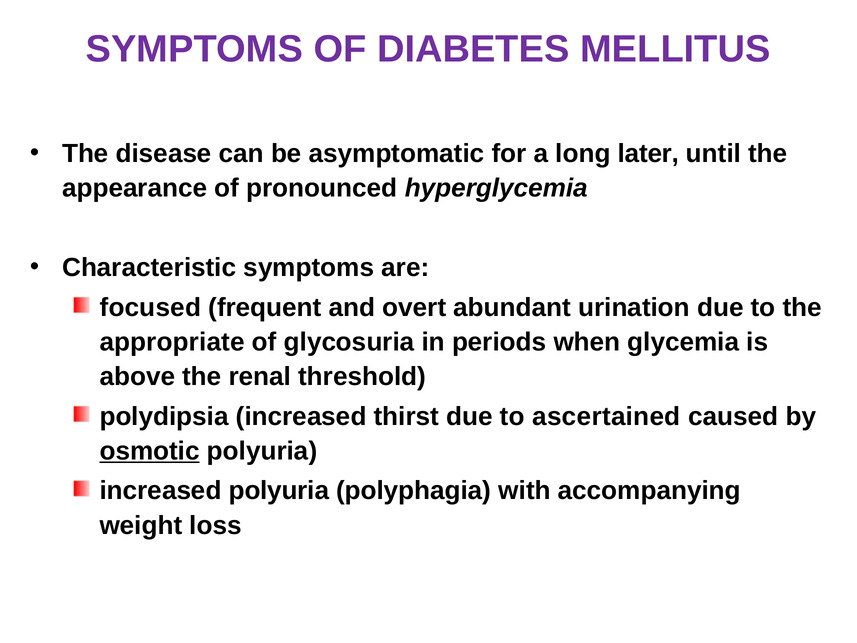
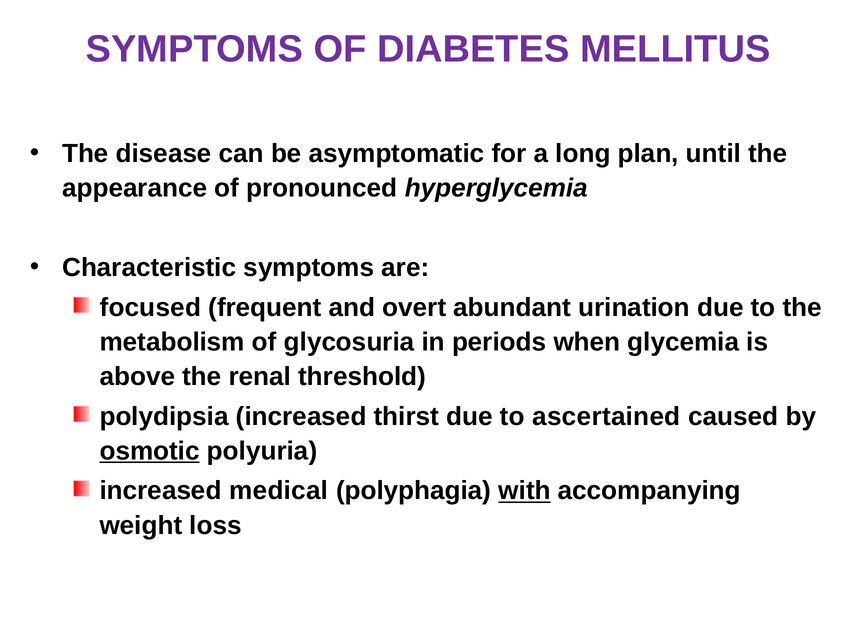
later: later -> plan
appropriate: appropriate -> metabolism
increased polyuria: polyuria -> medical
with underline: none -> present
